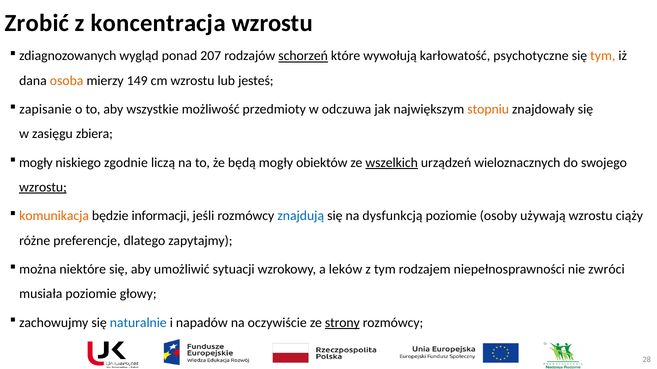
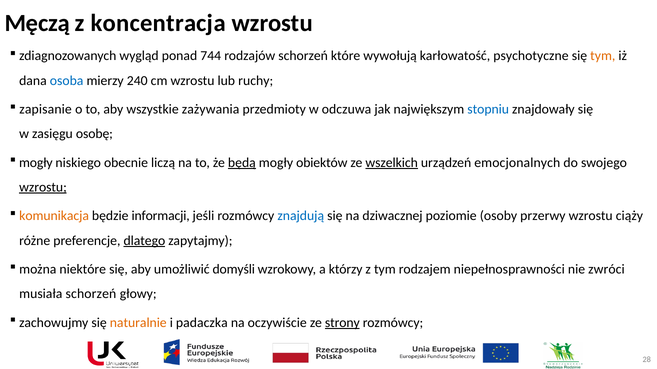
Zrobić: Zrobić -> Męczą
207: 207 -> 744
schorzeń at (303, 56) underline: present -> none
osoba colour: orange -> blue
149: 149 -> 240
jesteś: jesteś -> ruchy
możliwość: możliwość -> zażywania
stopniu colour: orange -> blue
zbiera: zbiera -> osobę
zgodnie: zgodnie -> obecnie
będą underline: none -> present
wieloznacznych: wieloznacznych -> emocjonalnych
dysfunkcją: dysfunkcją -> dziwacznej
używają: używają -> przerwy
dlatego underline: none -> present
sytuacji: sytuacji -> domyśli
leków: leków -> którzy
musiała poziomie: poziomie -> schorzeń
naturalnie colour: blue -> orange
napadów: napadów -> padaczka
